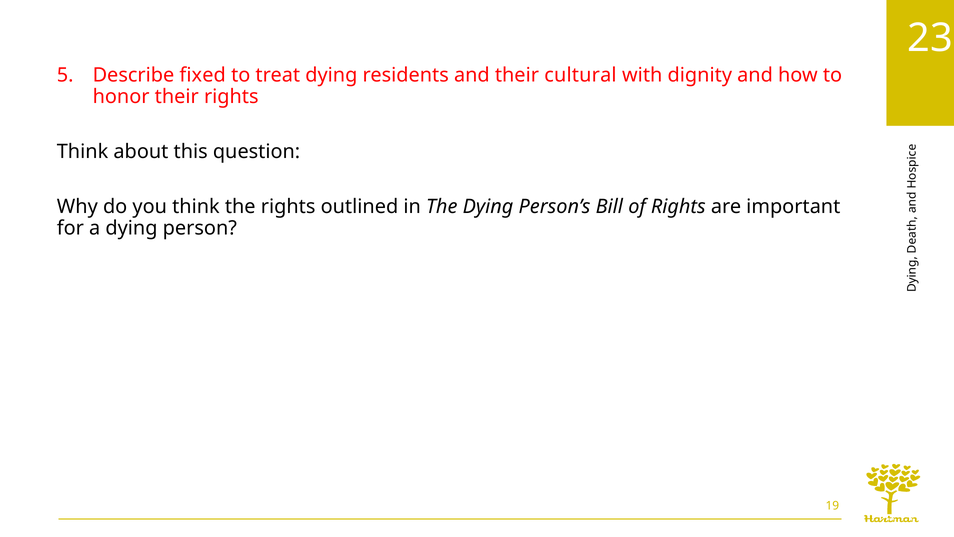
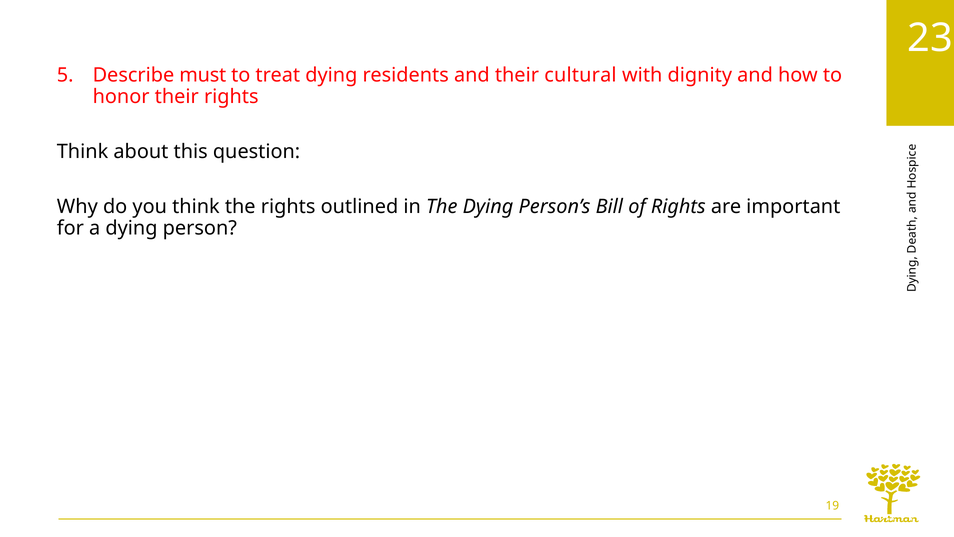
fixed: fixed -> must
